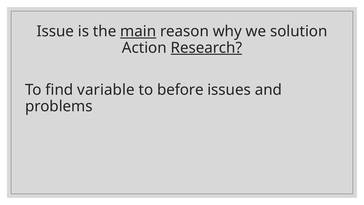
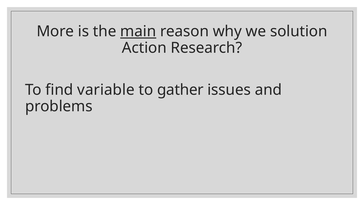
Issue: Issue -> More
Research underline: present -> none
before: before -> gather
